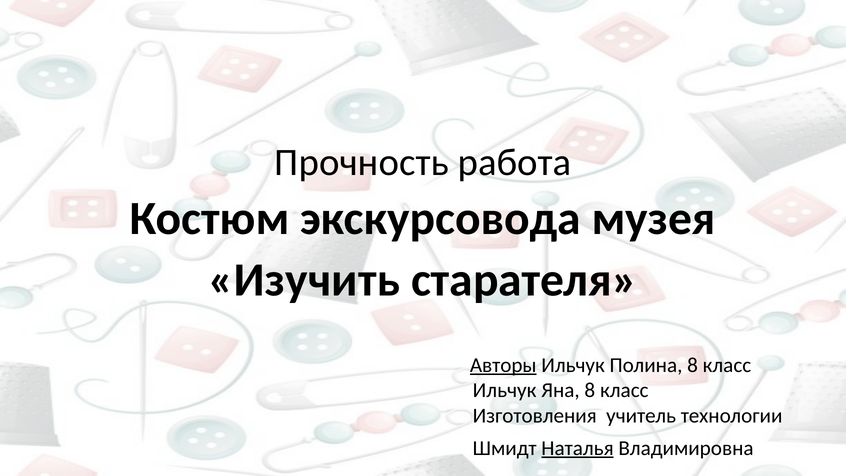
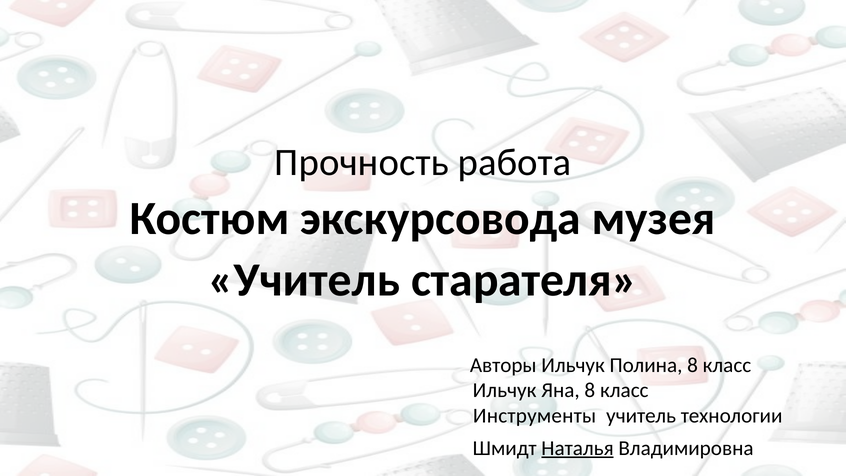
Изучить at (304, 280): Изучить -> Учитель
Авторы underline: present -> none
Изготовления: Изготовления -> Инструменты
